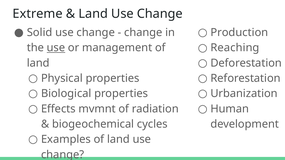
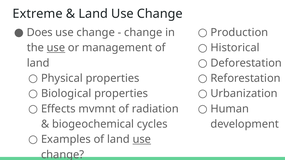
Solid: Solid -> Does
Reaching: Reaching -> Historical
use at (142, 140) underline: none -> present
